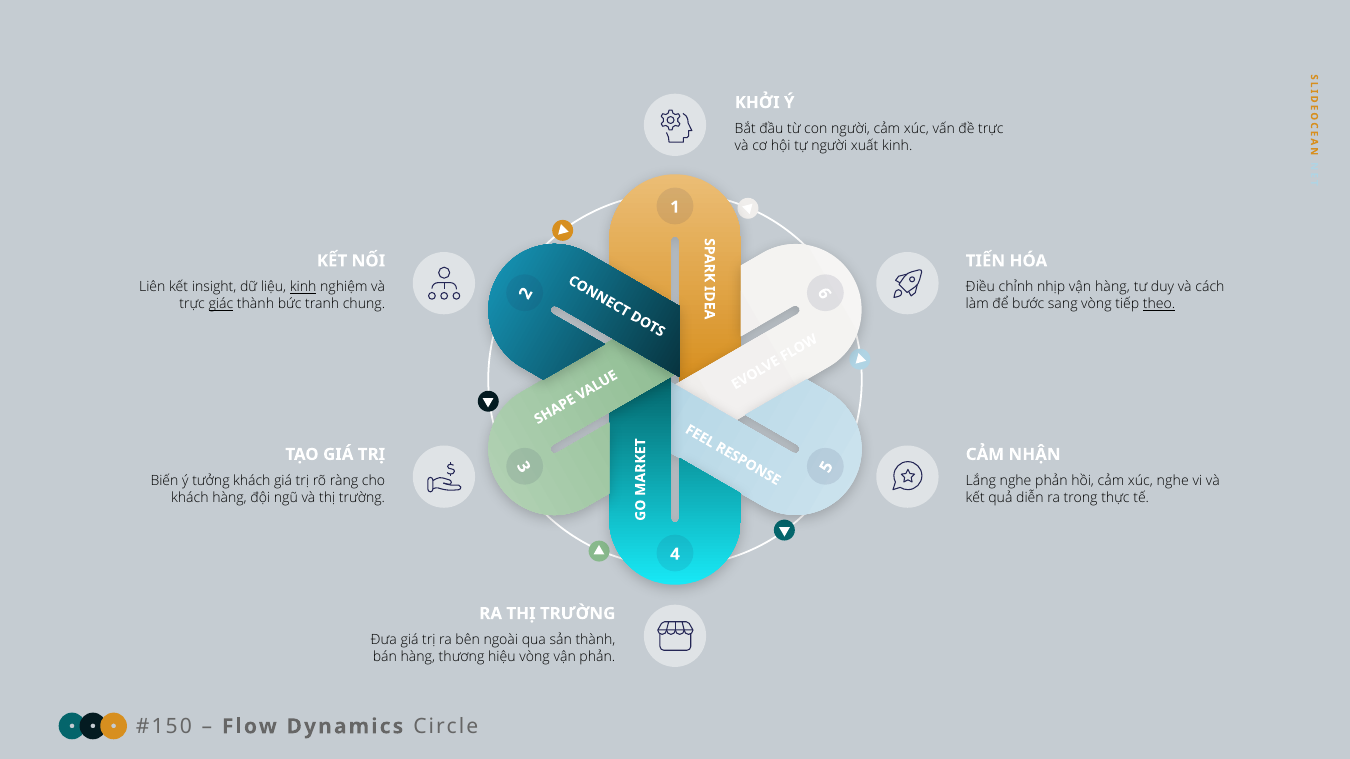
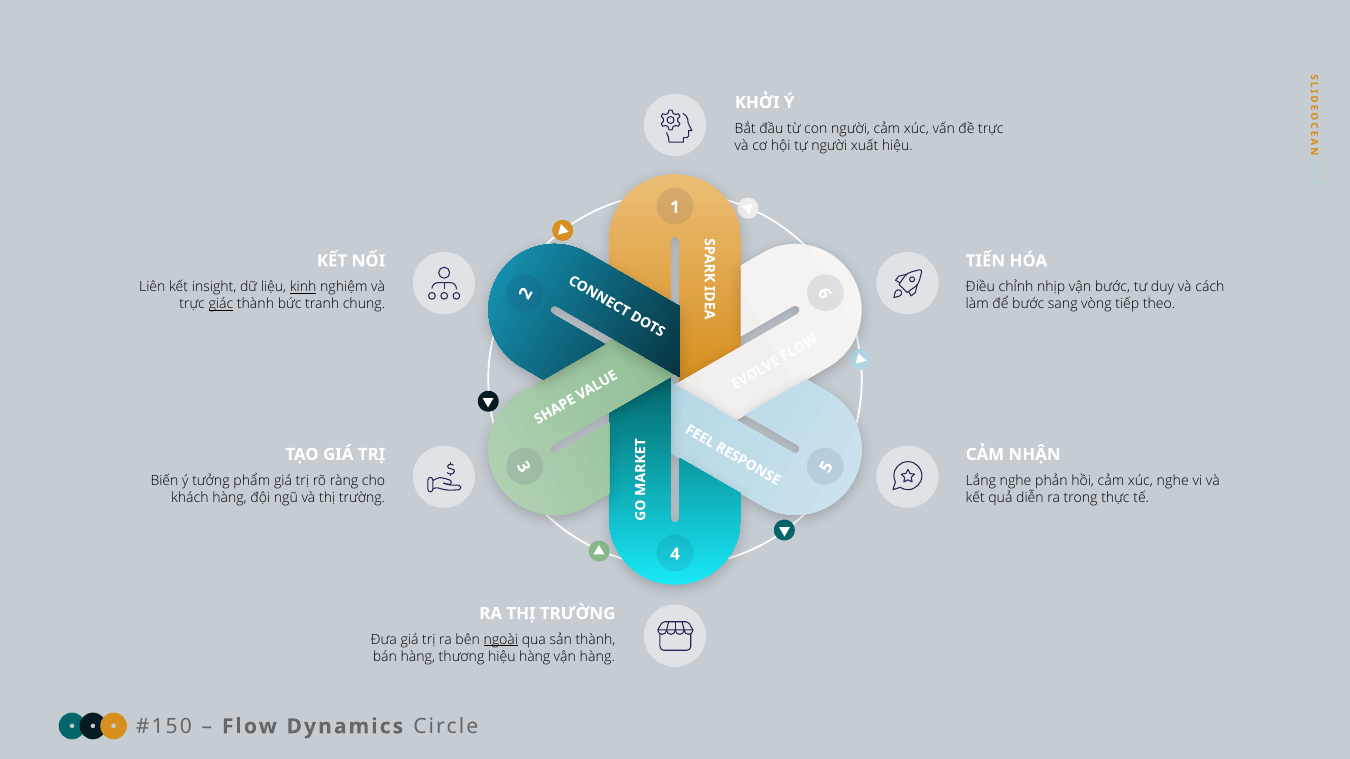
xuất kinh: kinh -> hiệu
vận hàng: hàng -> bước
theo underline: present -> none
tưởng khách: khách -> phẩm
ngoài underline: none -> present
hiệu vòng: vòng -> hàng
vận phản: phản -> hàng
